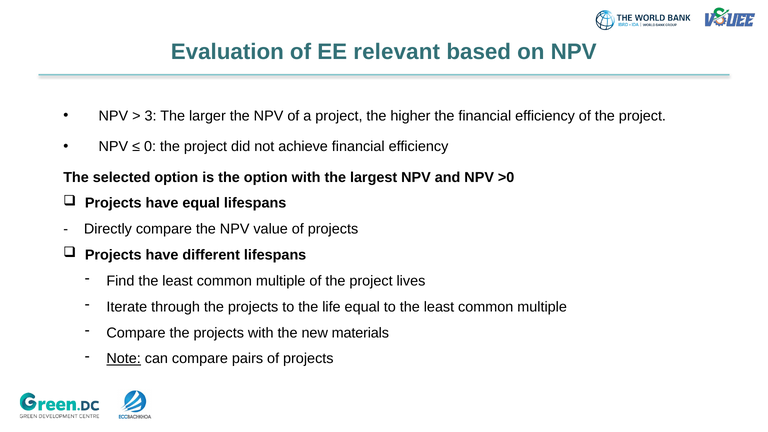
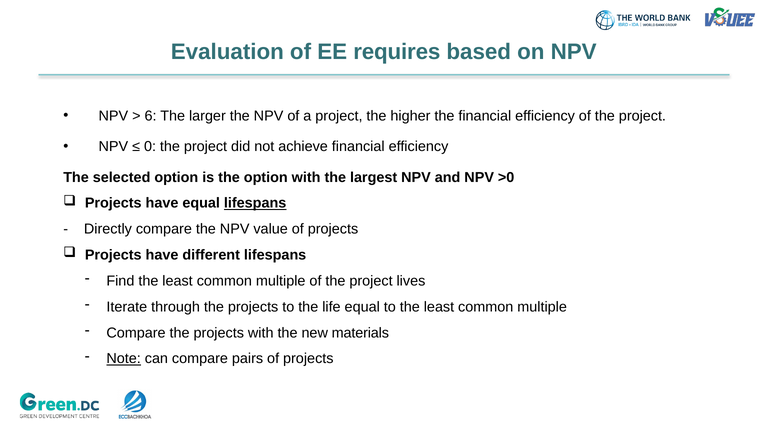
relevant: relevant -> requires
3: 3 -> 6
lifespans at (255, 203) underline: none -> present
